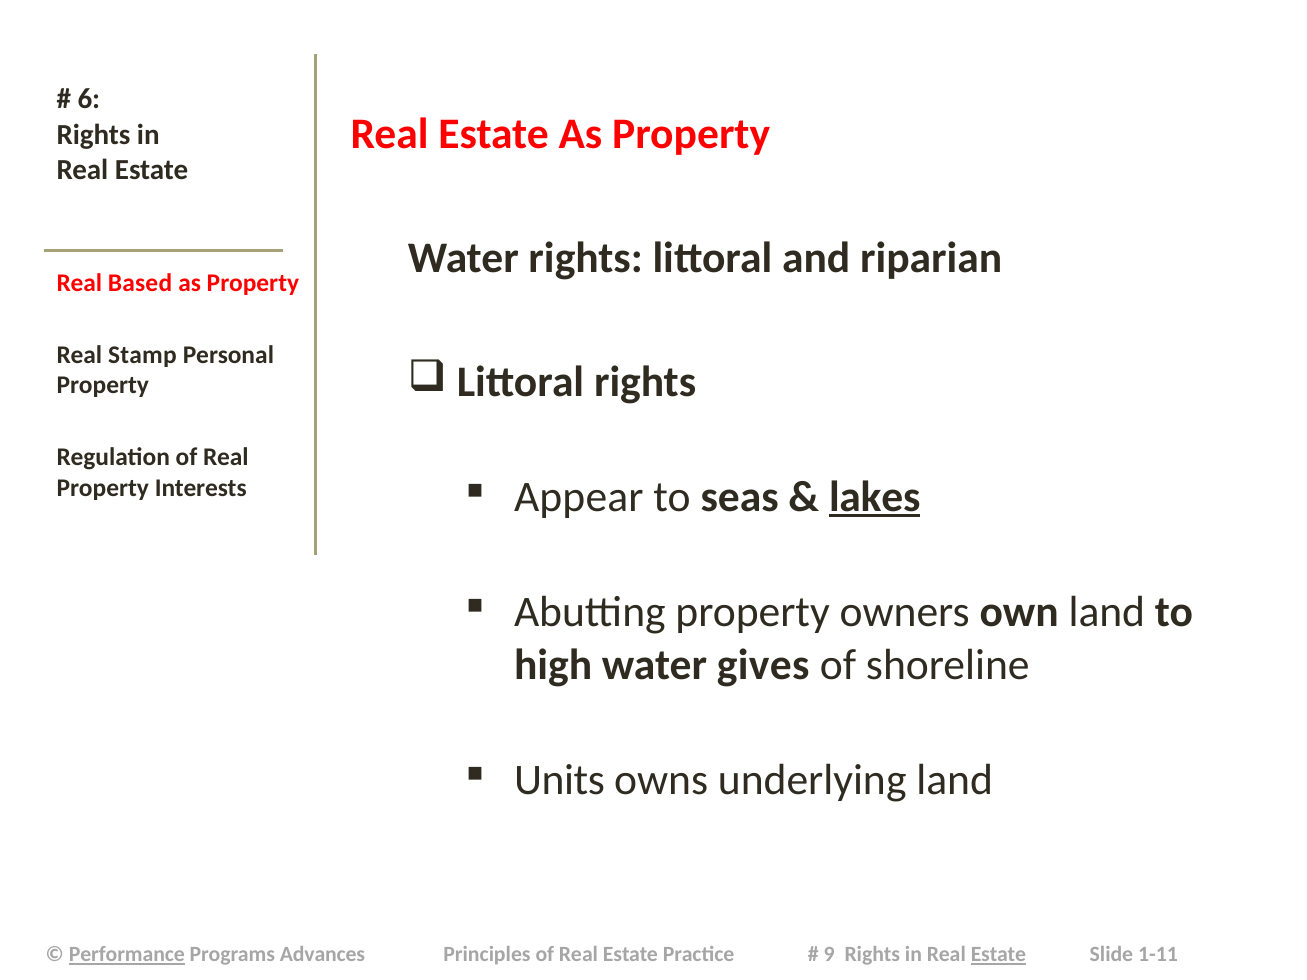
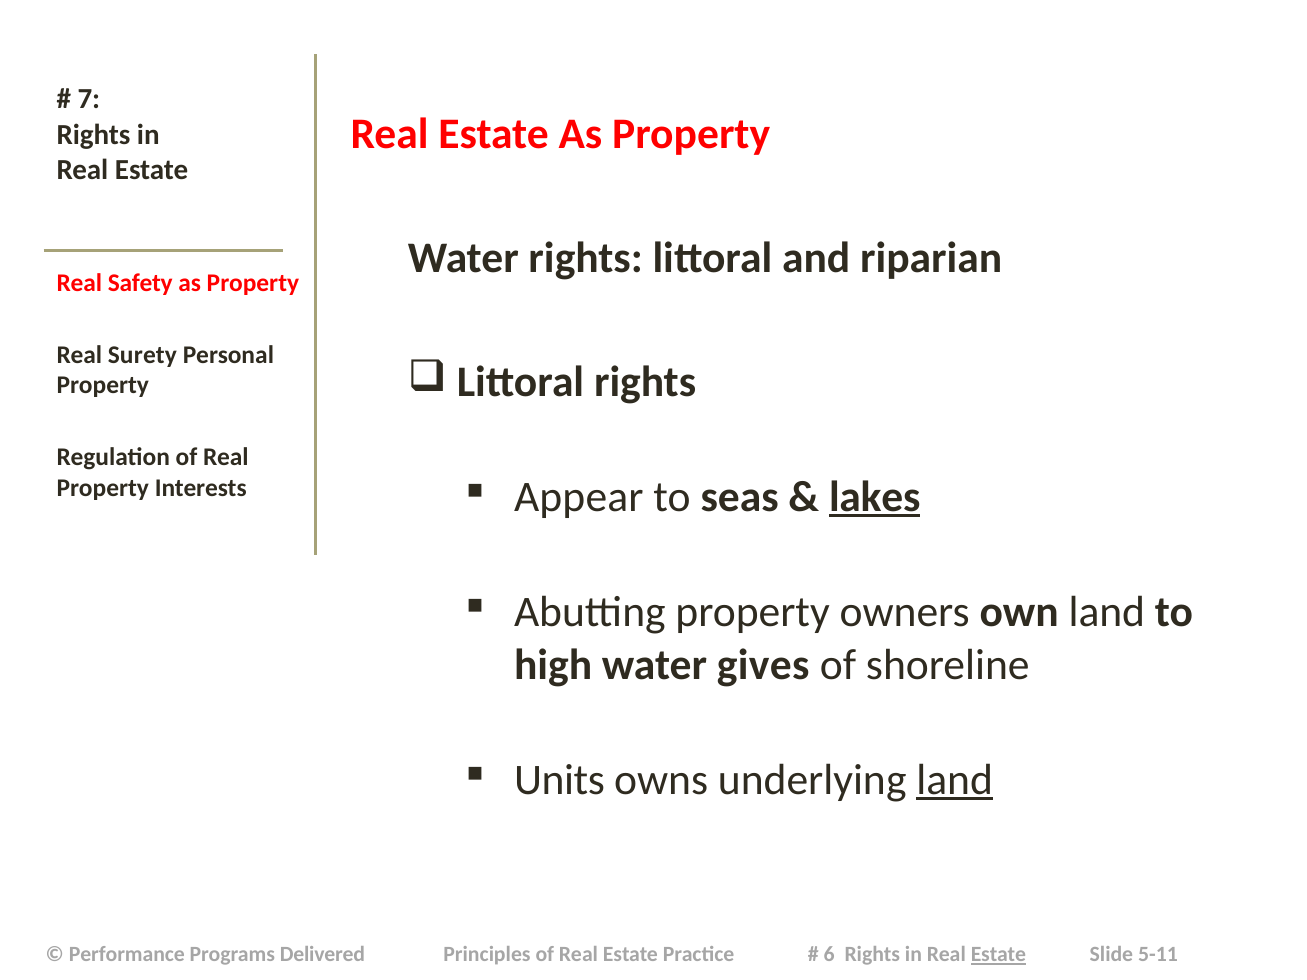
6: 6 -> 7
Based: Based -> Safety
Stamp: Stamp -> Surety
land at (955, 780) underline: none -> present
Performance underline: present -> none
Advances: Advances -> Delivered
9: 9 -> 6
1-11: 1-11 -> 5-11
